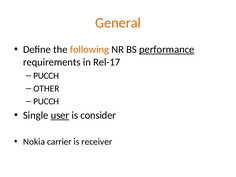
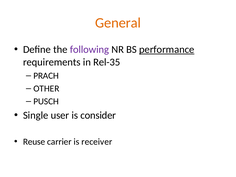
following colour: orange -> purple
Rel-17: Rel-17 -> Rel-35
PUCCH at (46, 76): PUCCH -> PRACH
PUCCH at (46, 101): PUCCH -> PUSCH
user underline: present -> none
Nokia: Nokia -> Reuse
